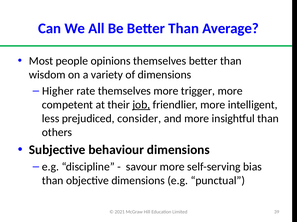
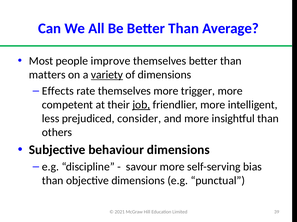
opinions: opinions -> improve
wisdom: wisdom -> matters
variety underline: none -> present
Higher: Higher -> Effects
